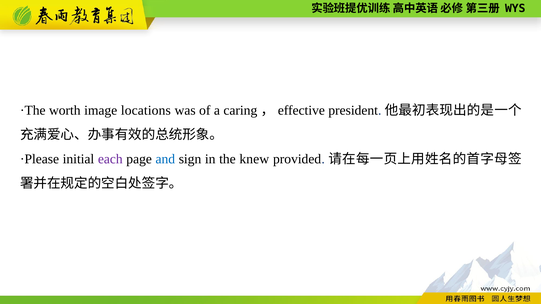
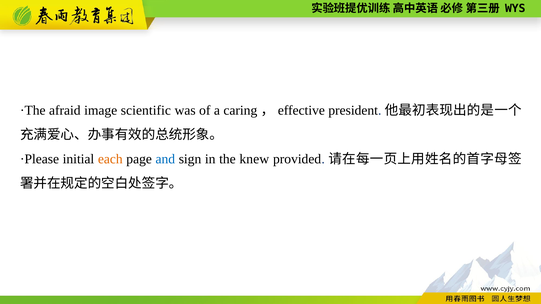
worth: worth -> afraid
locations: locations -> scientific
each colour: purple -> orange
